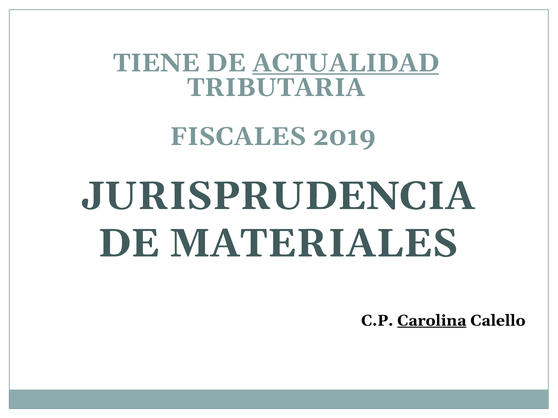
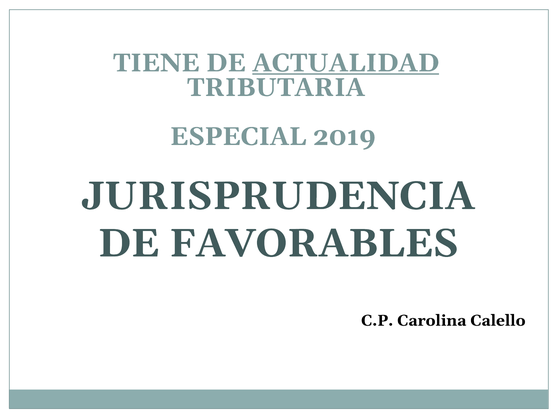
FISCALES: FISCALES -> ESPECIAL
MATERIALES: MATERIALES -> FAVORABLES
Carolina underline: present -> none
